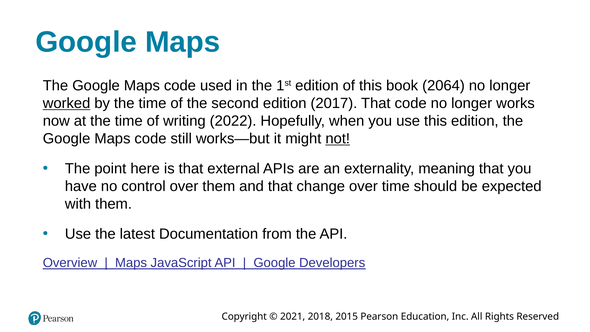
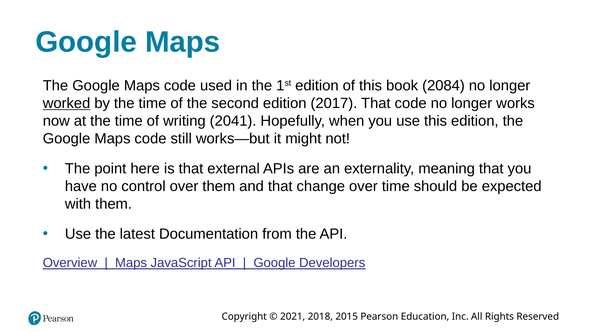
2064: 2064 -> 2084
2022: 2022 -> 2041
not underline: present -> none
